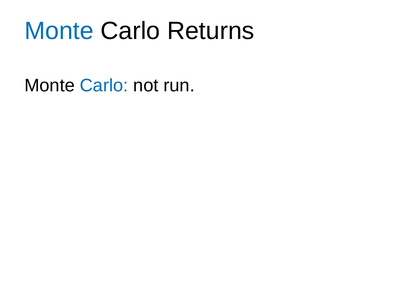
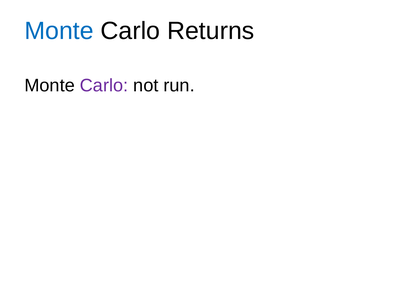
Carlo at (104, 86) colour: blue -> purple
